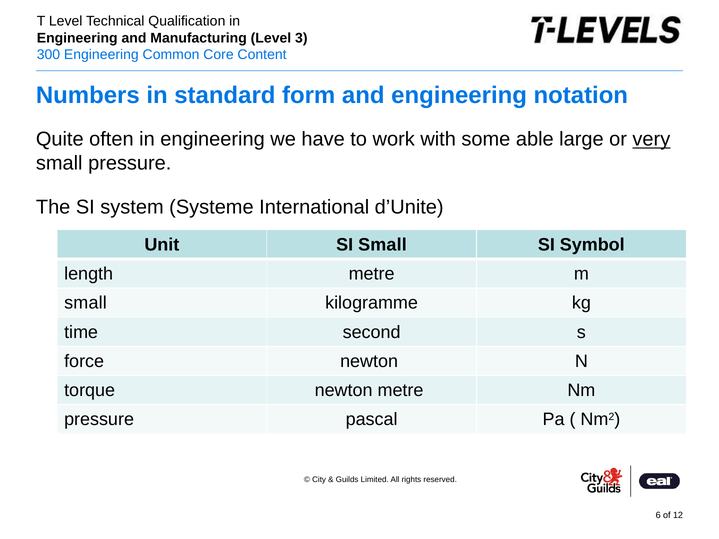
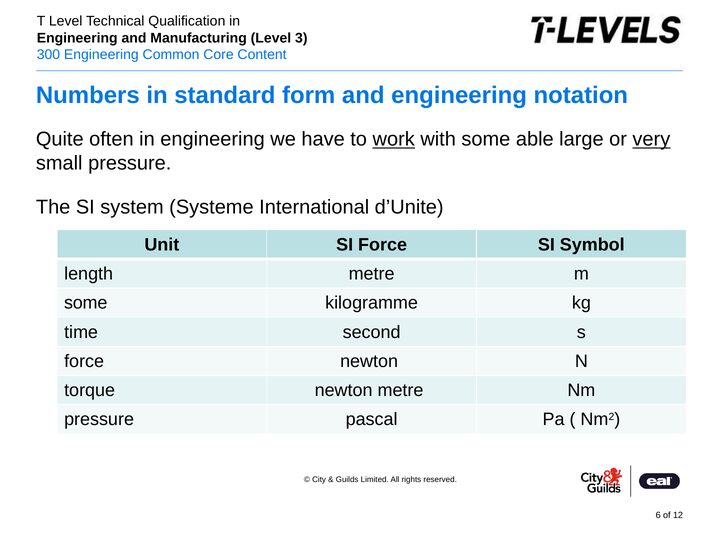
work underline: none -> present
SI Small: Small -> Force
small at (86, 303): small -> some
